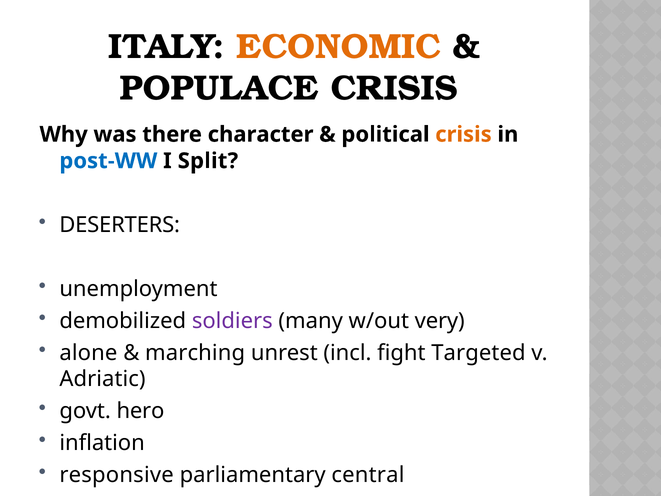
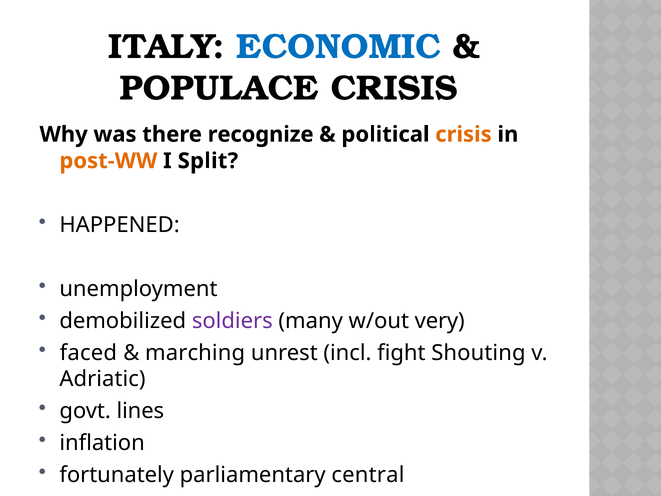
ECONOMIC colour: orange -> blue
character: character -> recognize
post-WW colour: blue -> orange
DESERTERS: DESERTERS -> HAPPENED
alone: alone -> faced
Targeted: Targeted -> Shouting
hero: hero -> lines
responsive: responsive -> fortunately
